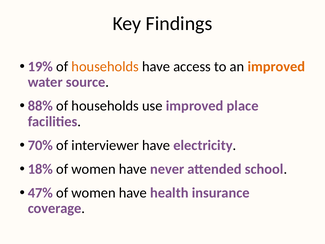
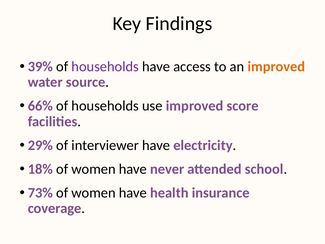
19%: 19% -> 39%
households at (105, 66) colour: orange -> purple
88%: 88% -> 66%
place: place -> score
70%: 70% -> 29%
47%: 47% -> 73%
